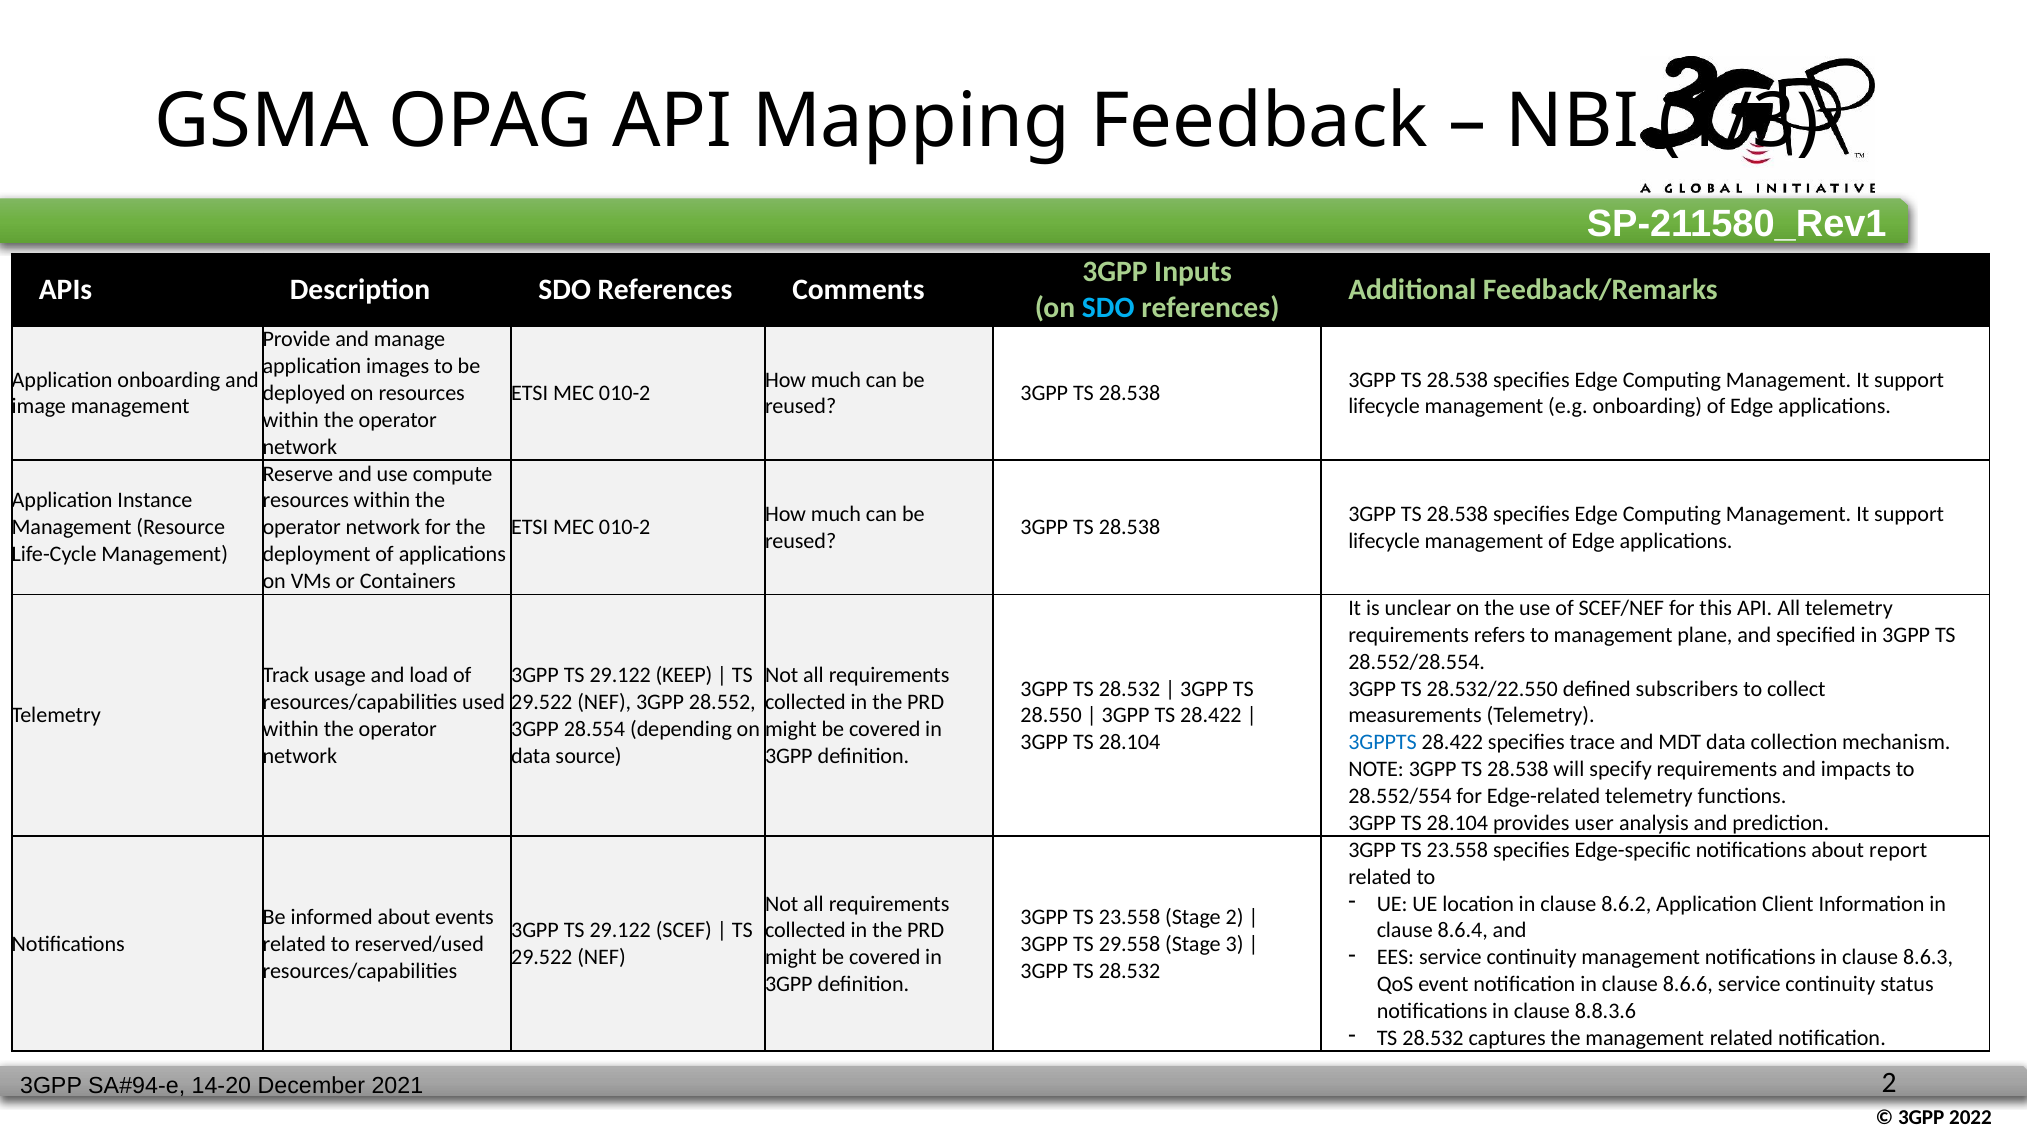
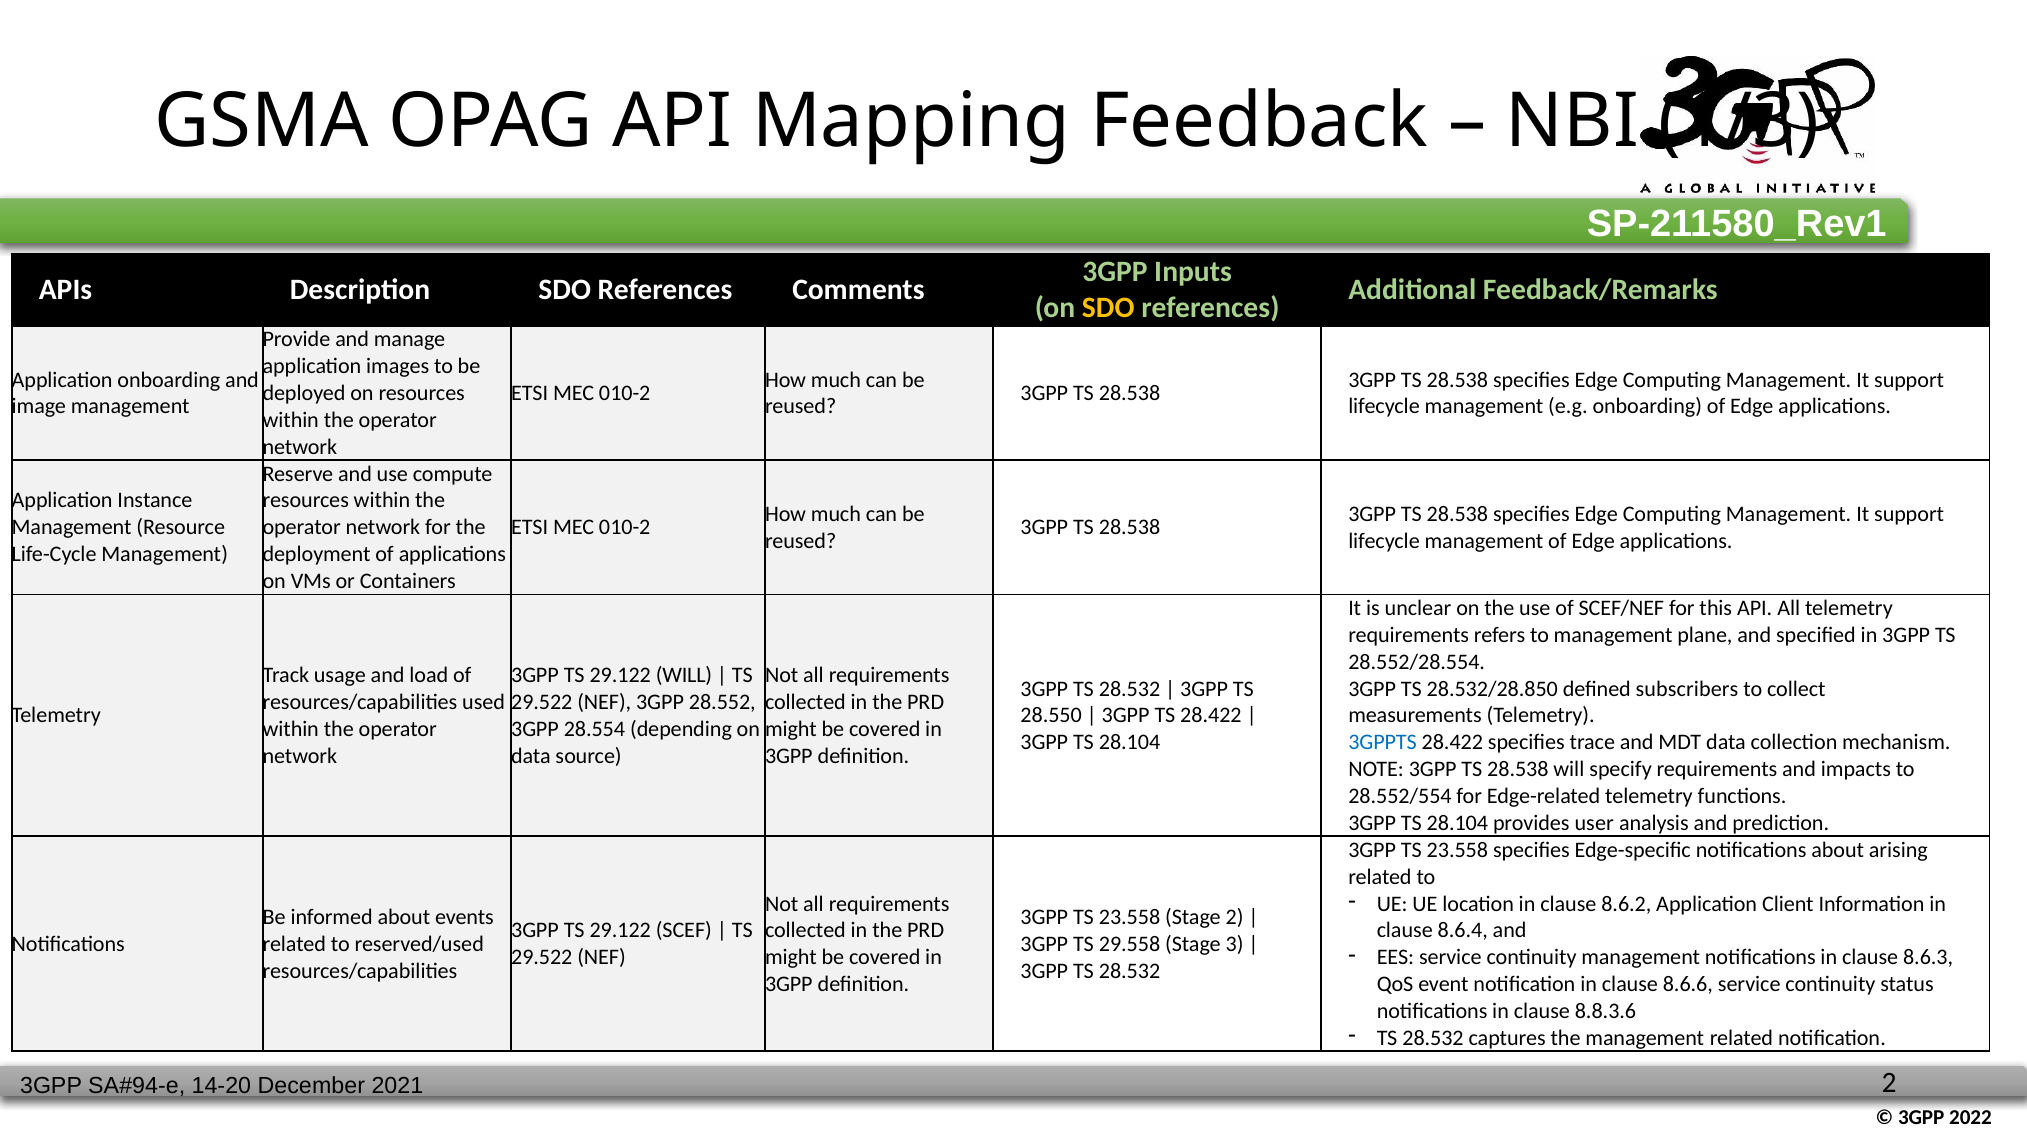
SDO at (1108, 308) colour: light blue -> yellow
29.122 KEEP: KEEP -> WILL
28.532/22.550: 28.532/22.550 -> 28.532/28.850
report: report -> arising
